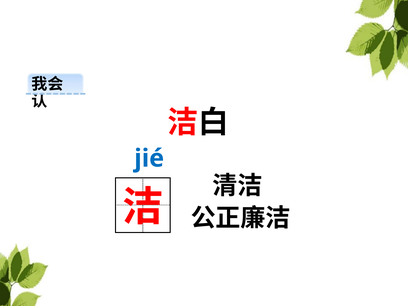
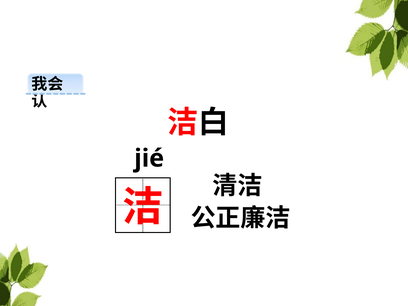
jié colour: blue -> black
